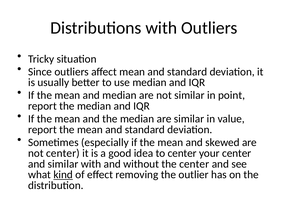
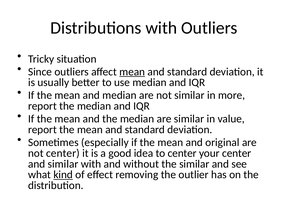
mean at (132, 72) underline: none -> present
point: point -> more
skewed: skewed -> original
the center: center -> similar
